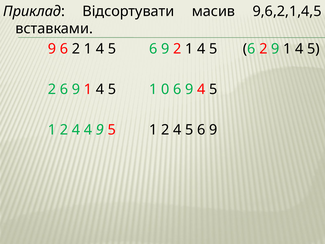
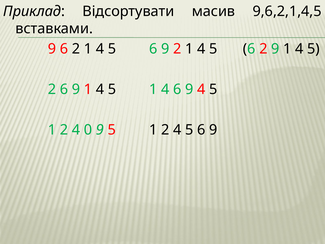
5 1 0: 0 -> 4
4 4: 4 -> 0
